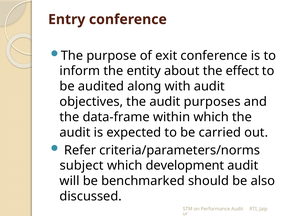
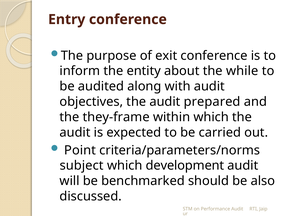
effect: effect -> while
purposes: purposes -> prepared
data-frame: data-frame -> they-frame
Refer: Refer -> Point
